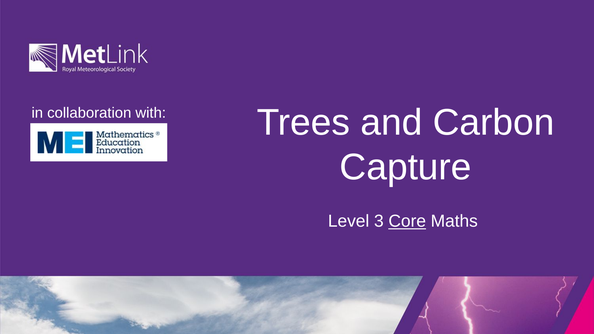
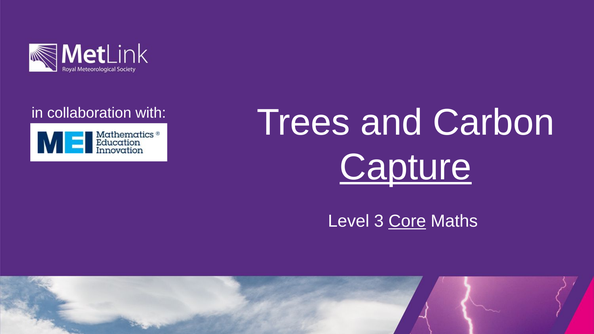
Capture underline: none -> present
